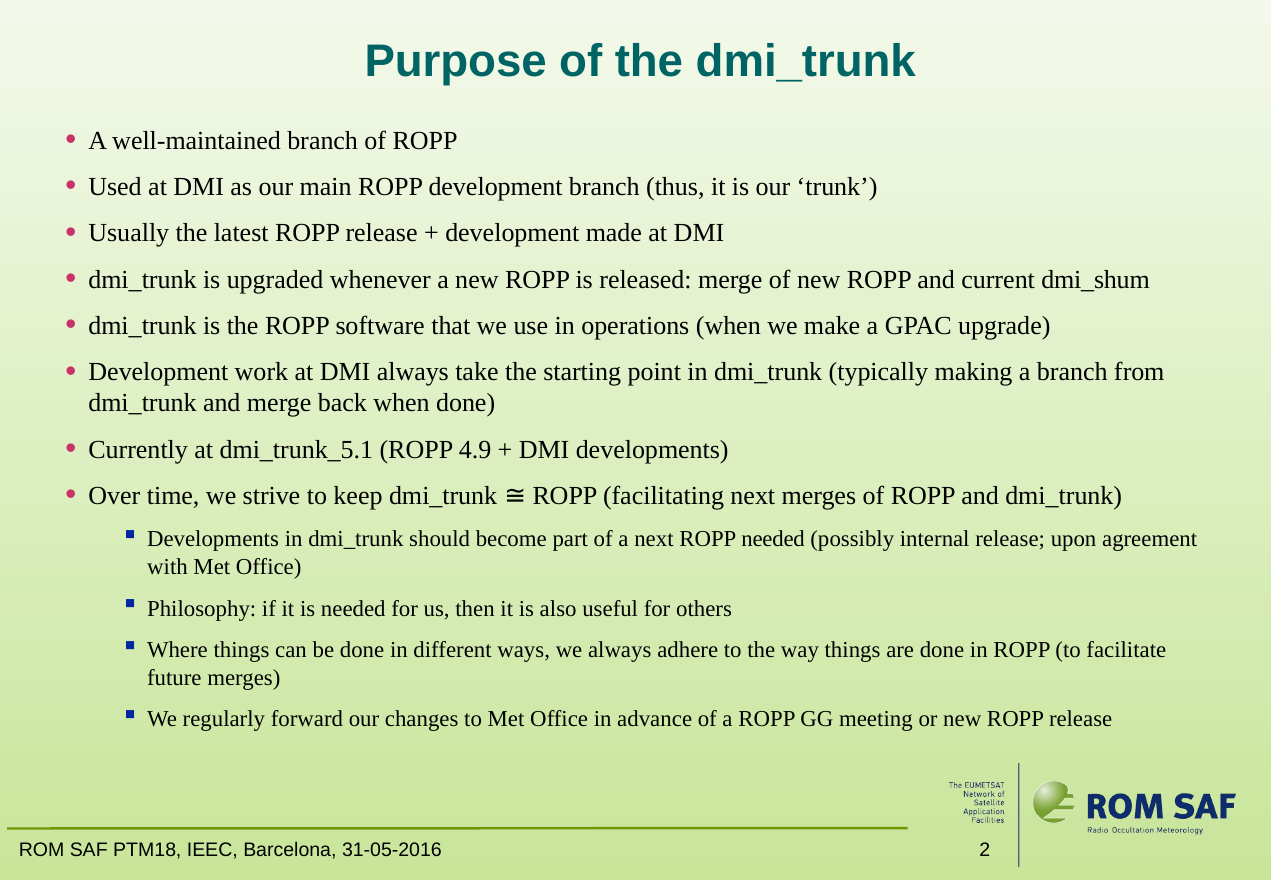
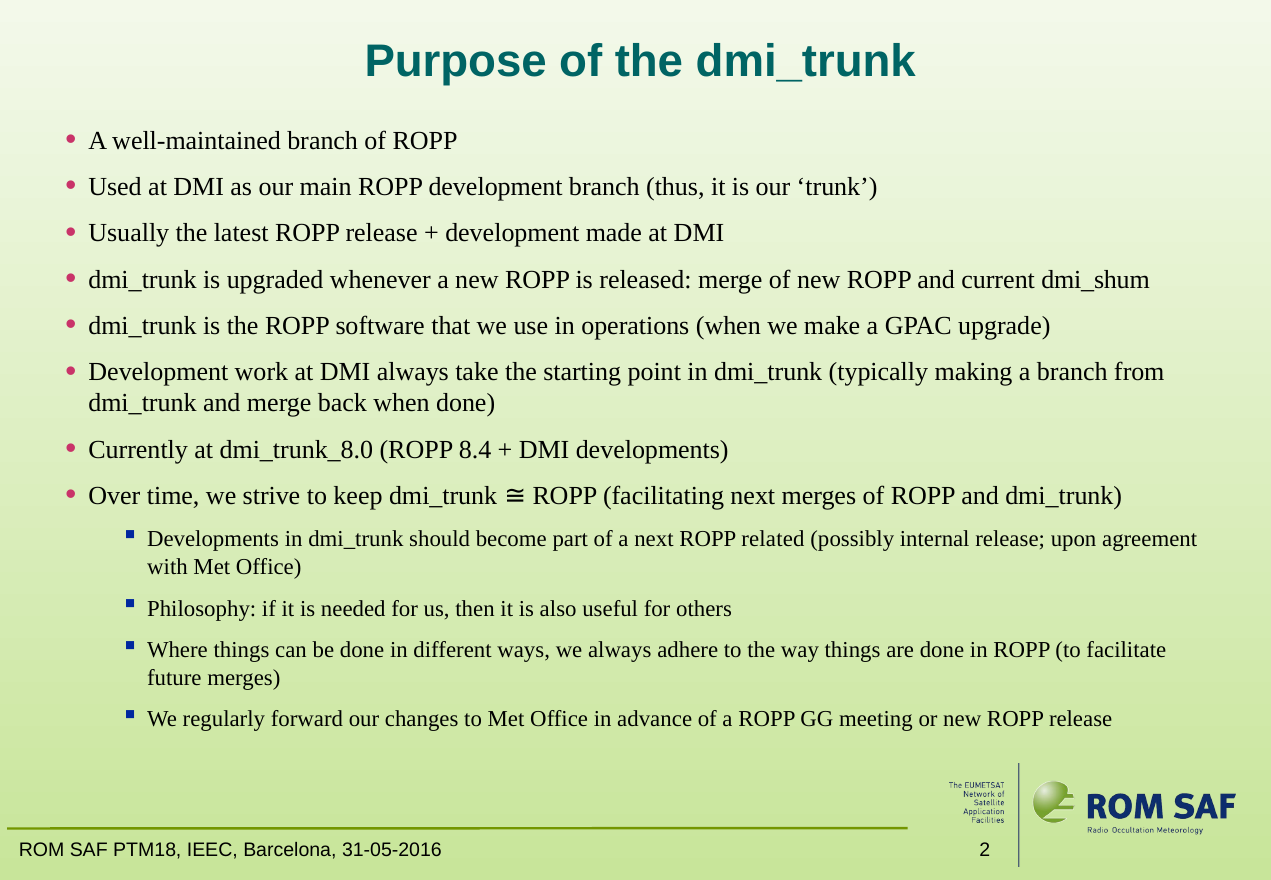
dmi_trunk_5.1: dmi_trunk_5.1 -> dmi_trunk_8.0
4.9: 4.9 -> 8.4
ROPP needed: needed -> related
